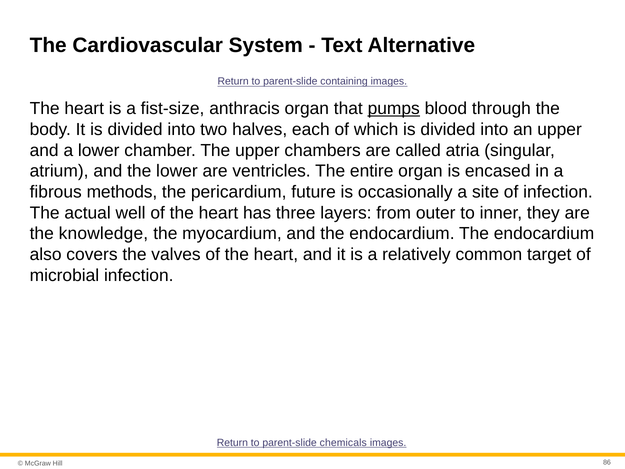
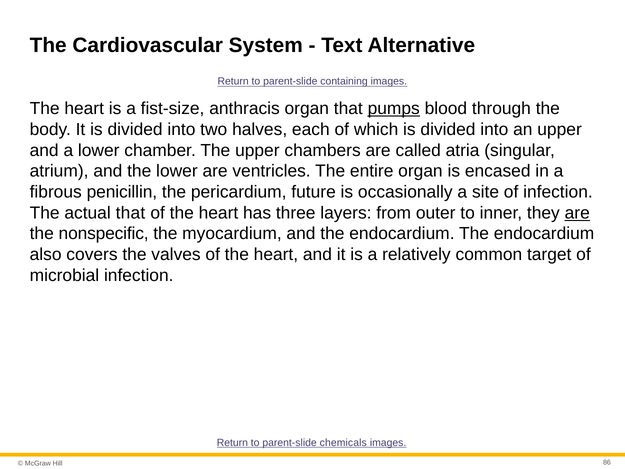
methods: methods -> penicillin
actual well: well -> that
are at (577, 213) underline: none -> present
knowledge: knowledge -> nonspecific
